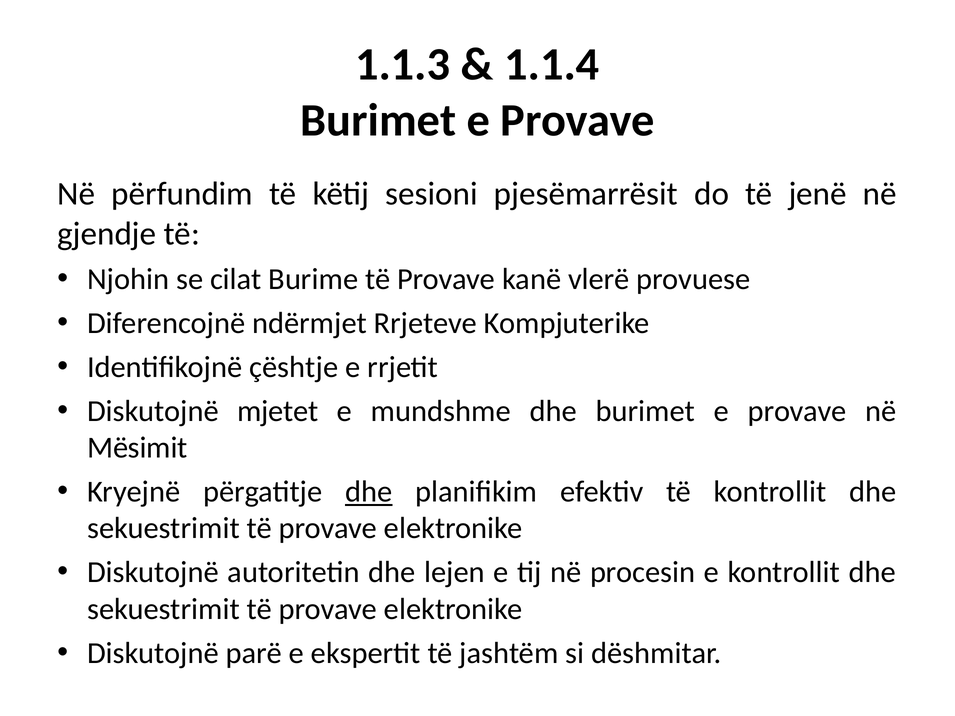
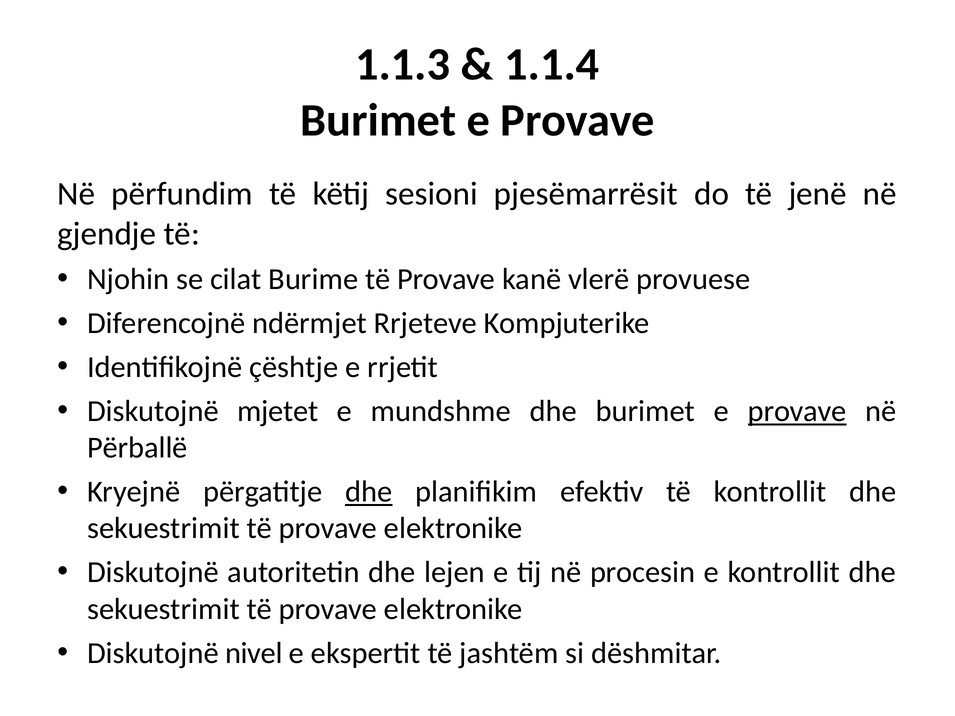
provave at (797, 411) underline: none -> present
Mësimit: Mësimit -> Përballë
parë: parë -> nivel
